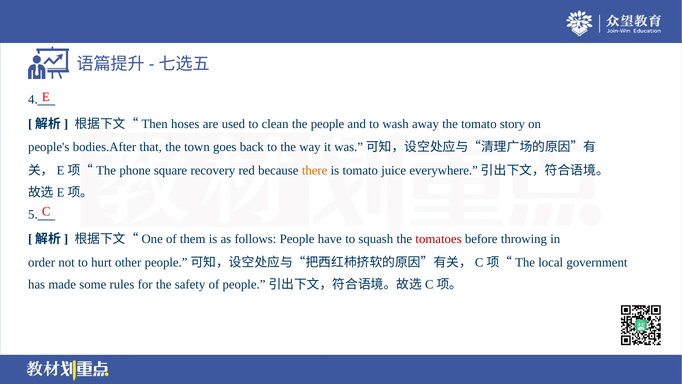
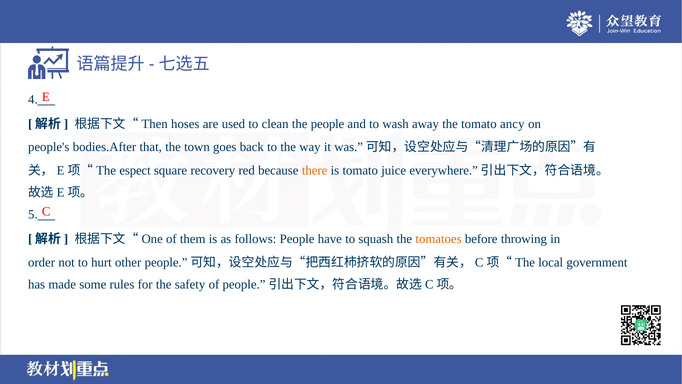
story: story -> ancy
phone: phone -> espect
tomatoes colour: red -> orange
